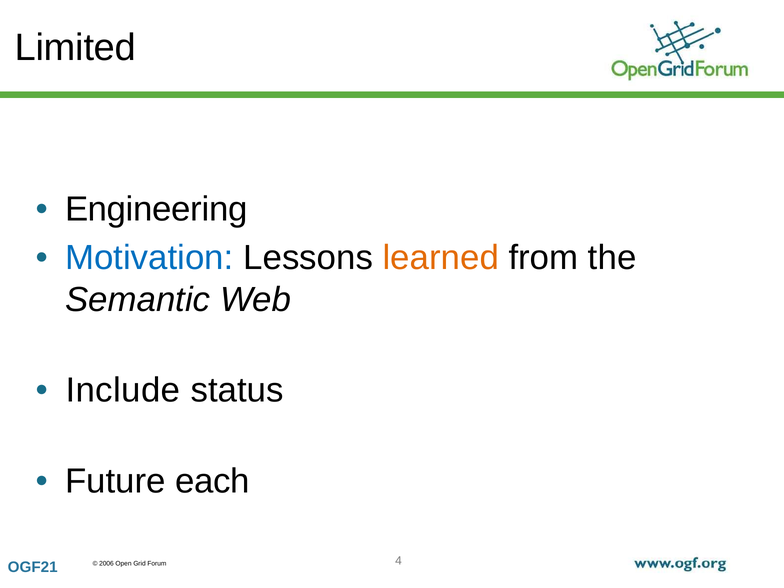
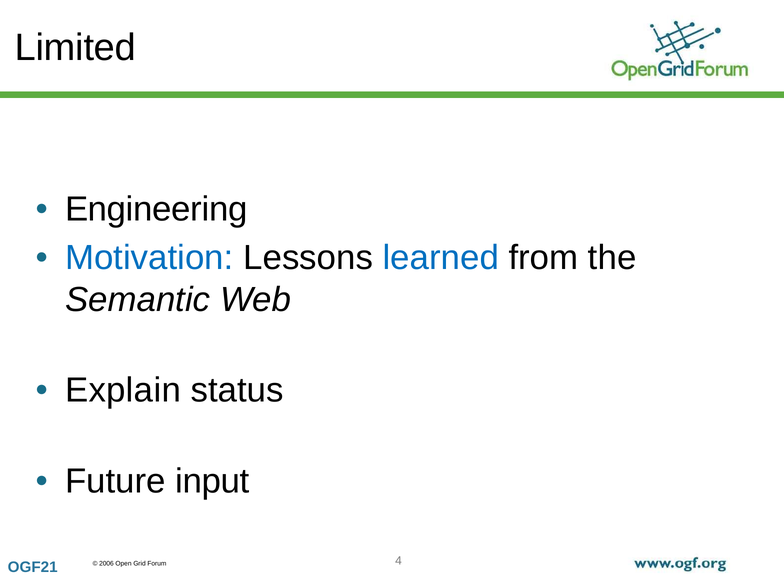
learned colour: orange -> blue
Include: Include -> Explain
each: each -> input
